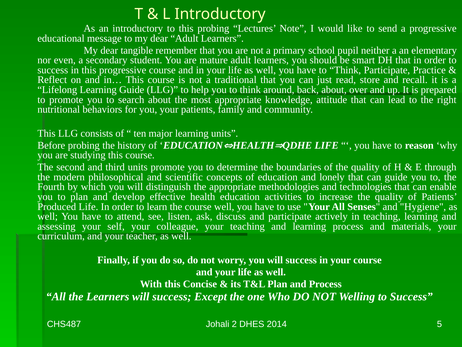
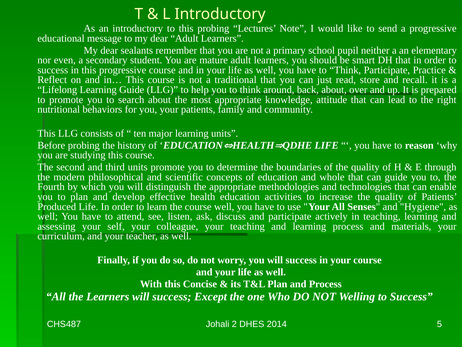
tangible: tangible -> sealants
lonely: lonely -> whole
